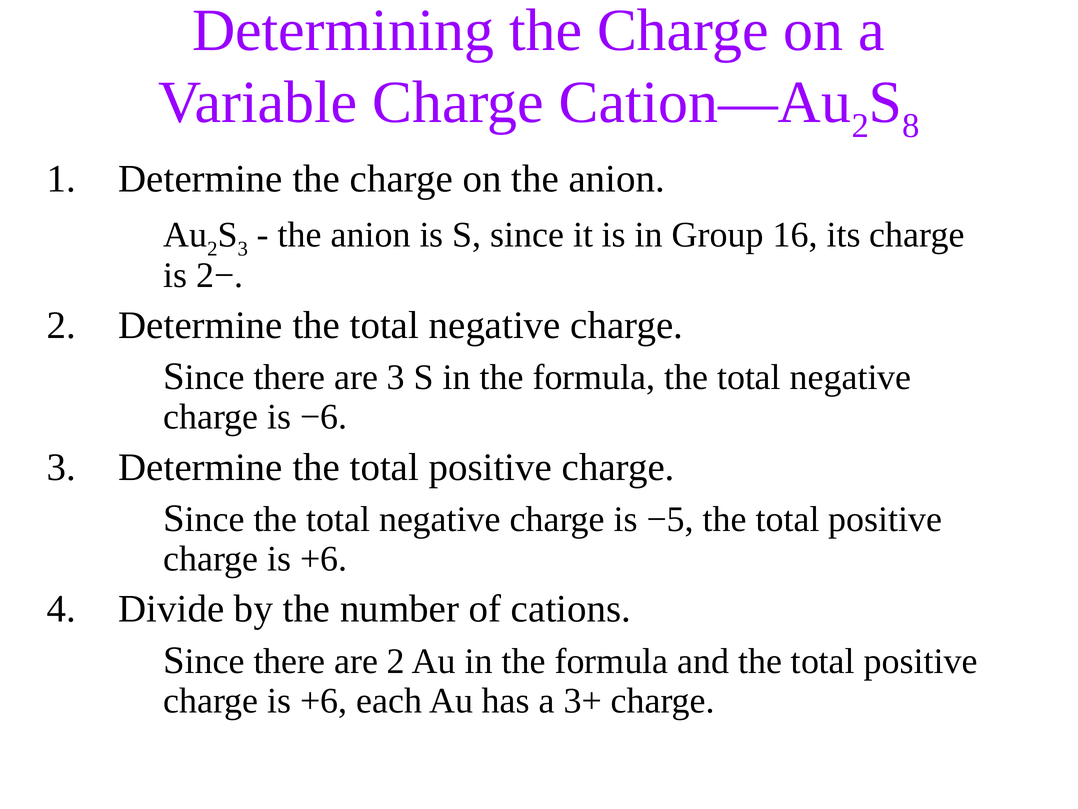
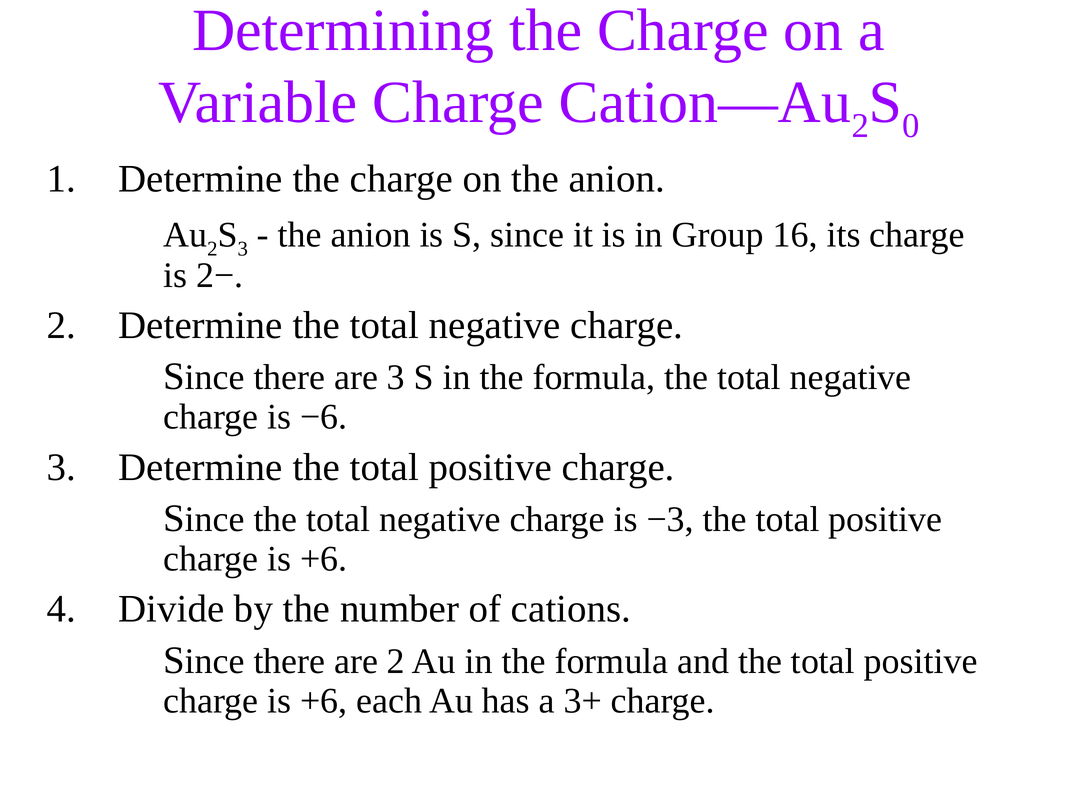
8: 8 -> 0
−5: −5 -> −3
